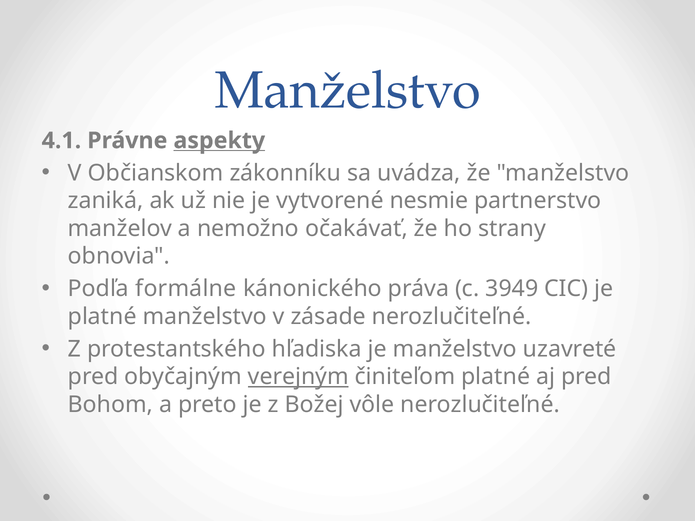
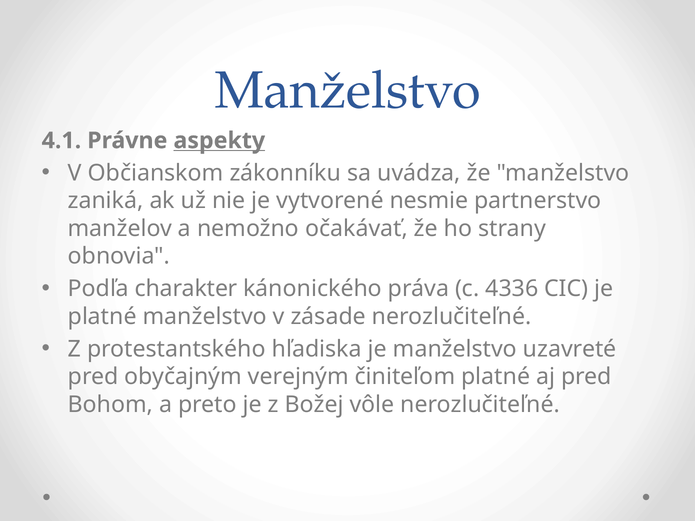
formálne: formálne -> charakter
3949: 3949 -> 4336
verejným underline: present -> none
